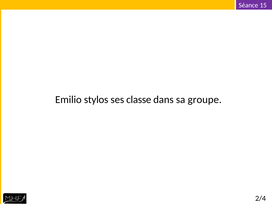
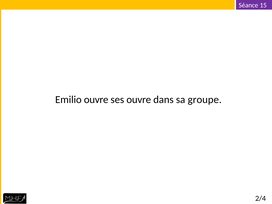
Emilio stylos: stylos -> ouvre
ses classe: classe -> ouvre
